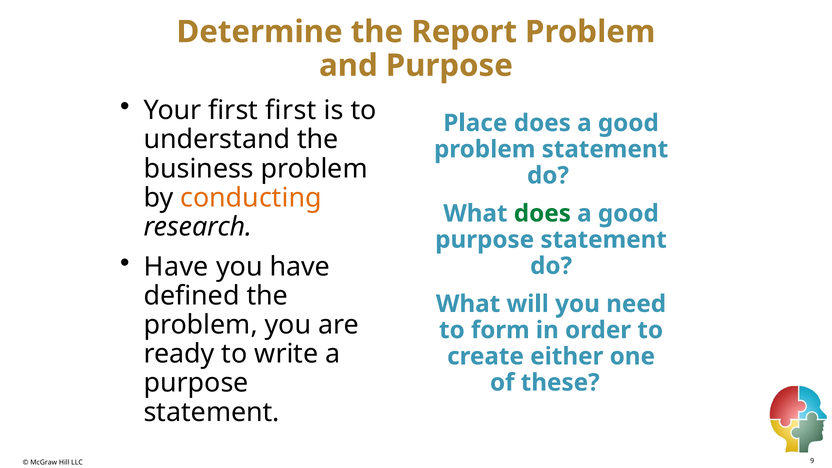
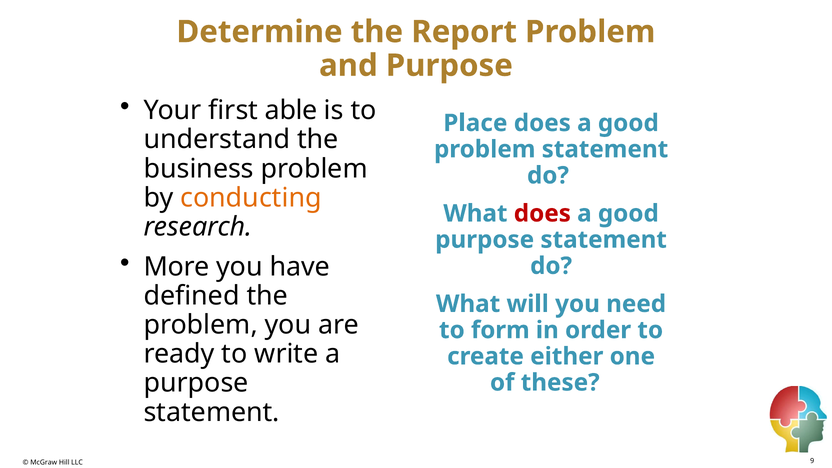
first first: first -> able
does at (542, 214) colour: green -> red
Have at (176, 267): Have -> More
